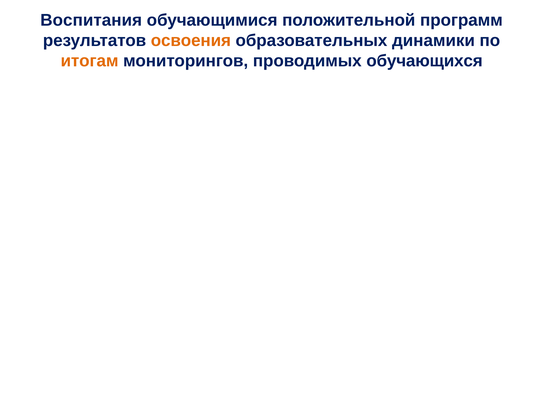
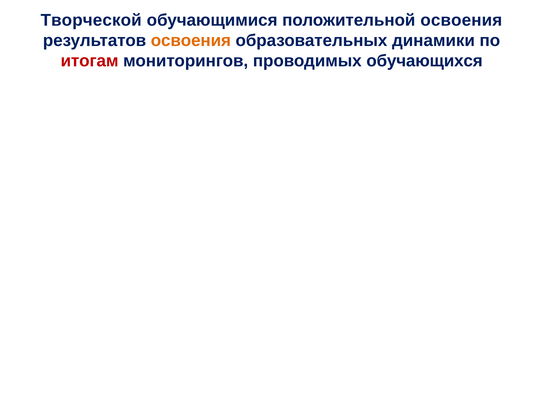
Воспитания: Воспитания -> Творческой
положительной программ: программ -> освоения
итогам colour: orange -> red
